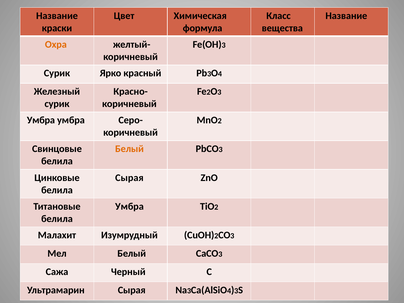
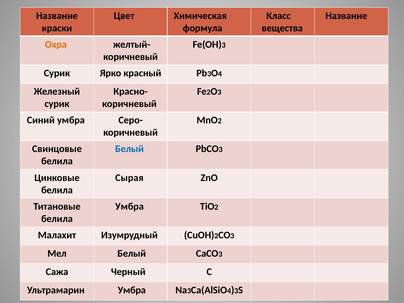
Умбра at (41, 120): Умбра -> Синий
Белый at (129, 149) colour: orange -> blue
Ультрамарин Сырая: Сырая -> Умбра
